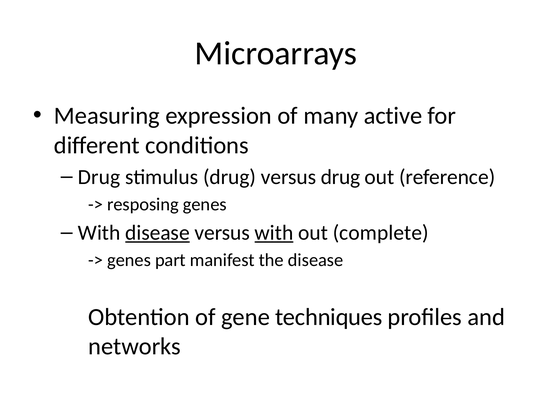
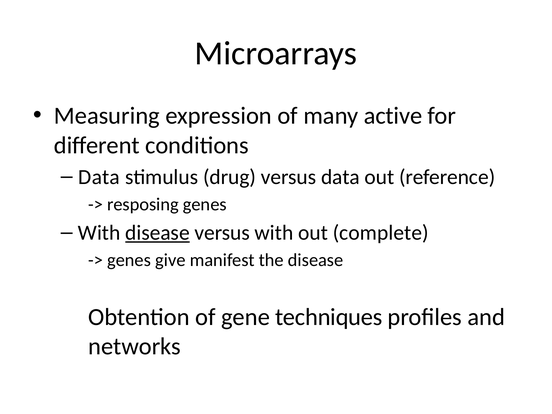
Drug at (99, 177): Drug -> Data
versus drug: drug -> data
with at (274, 233) underline: present -> none
part: part -> give
